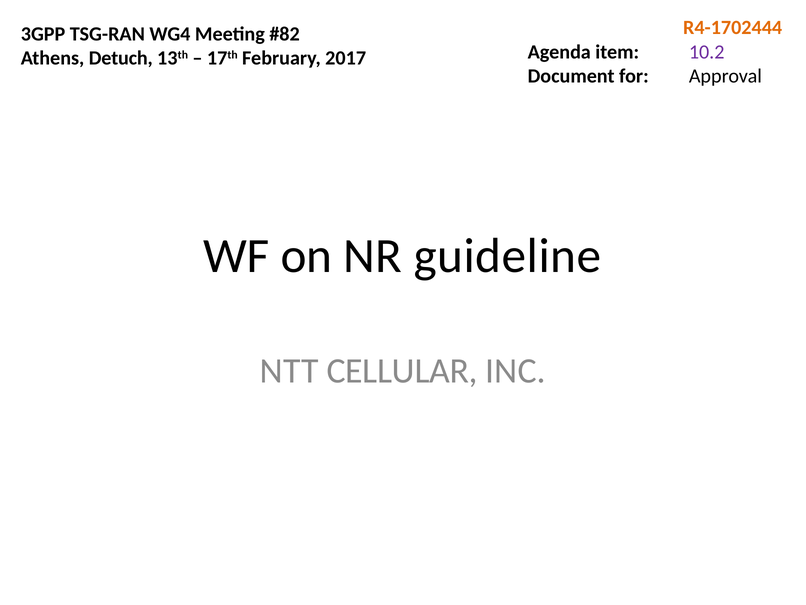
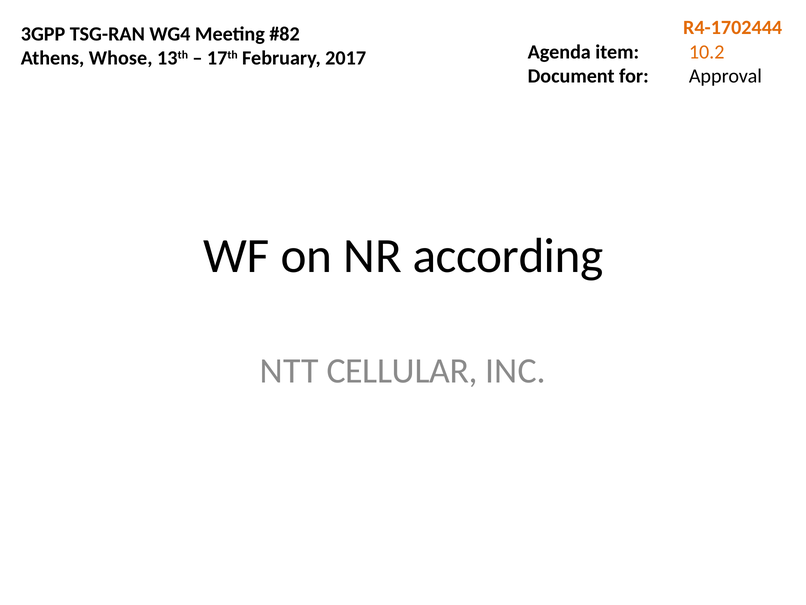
10.2 colour: purple -> orange
Detuch: Detuch -> Whose
guideline: guideline -> according
